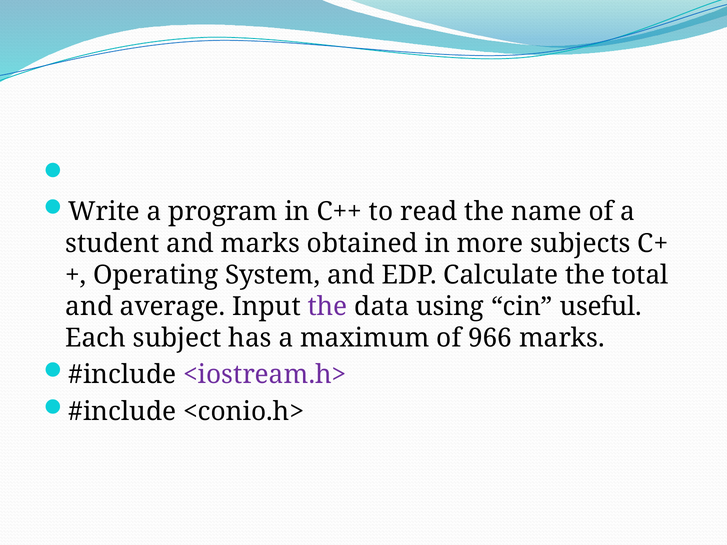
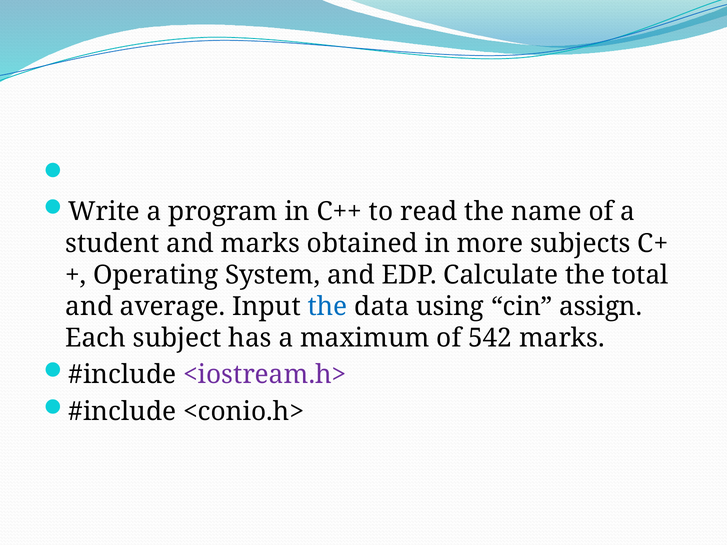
the at (328, 307) colour: purple -> blue
useful: useful -> assign
966: 966 -> 542
